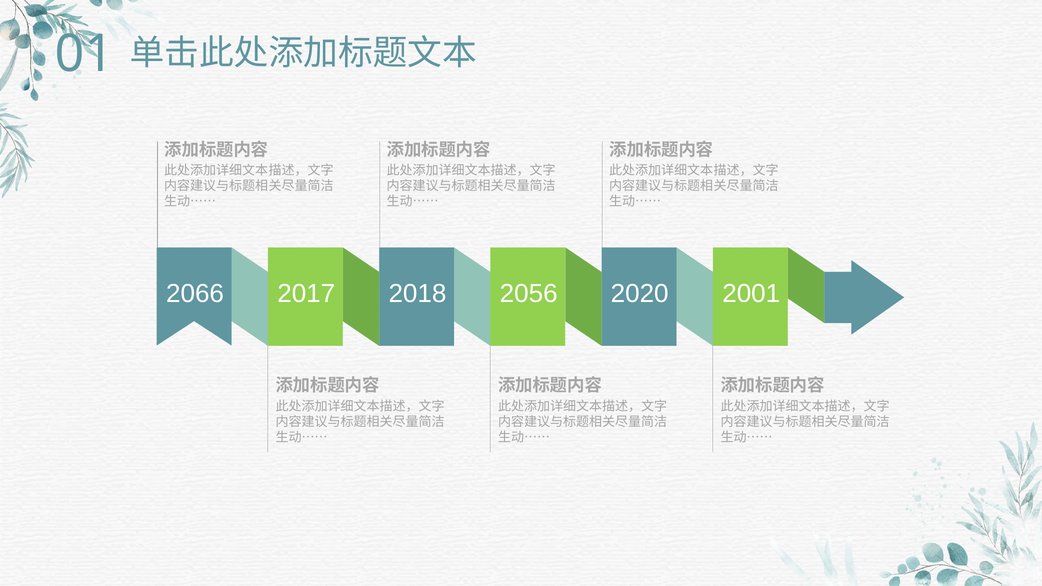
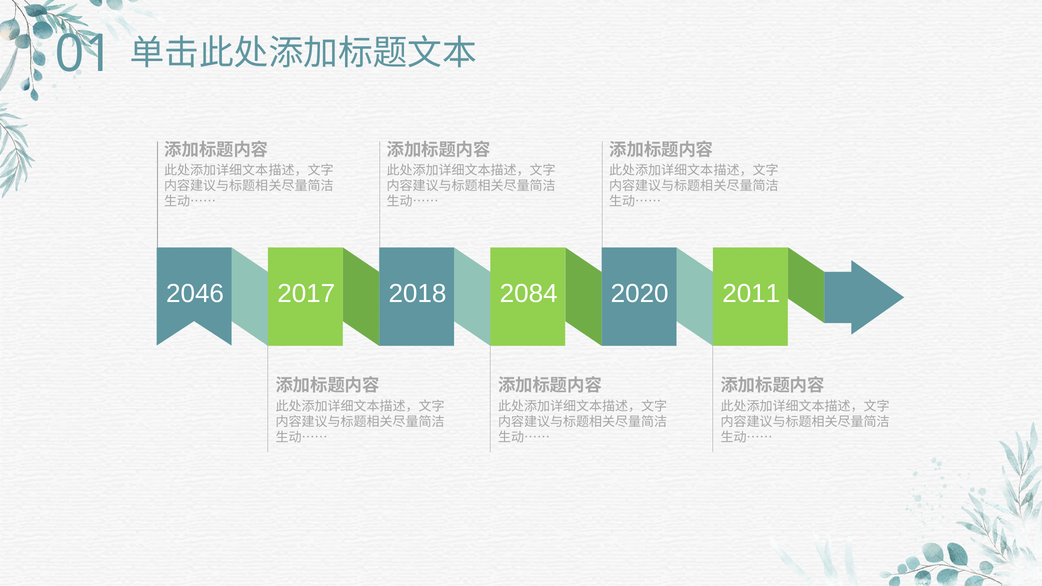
2066: 2066 -> 2046
2056: 2056 -> 2084
2001: 2001 -> 2011
